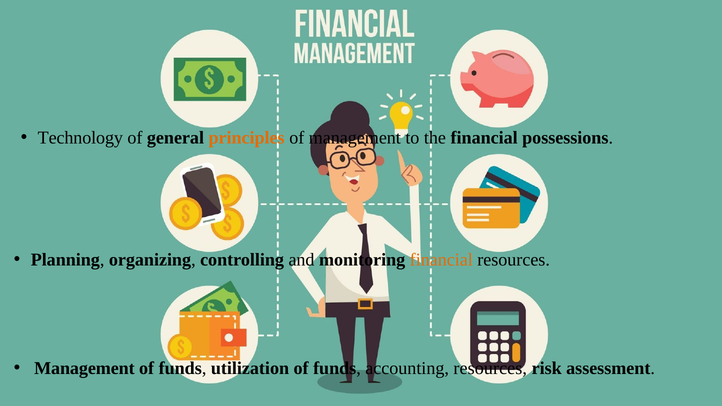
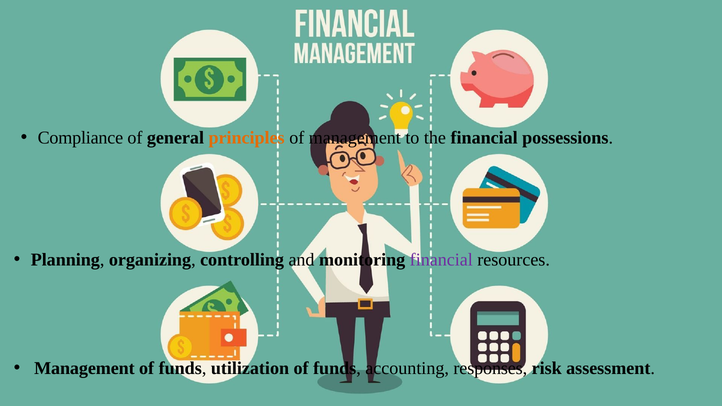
Technology: Technology -> Compliance
financial at (441, 260) colour: orange -> purple
accounting resources: resources -> responses
